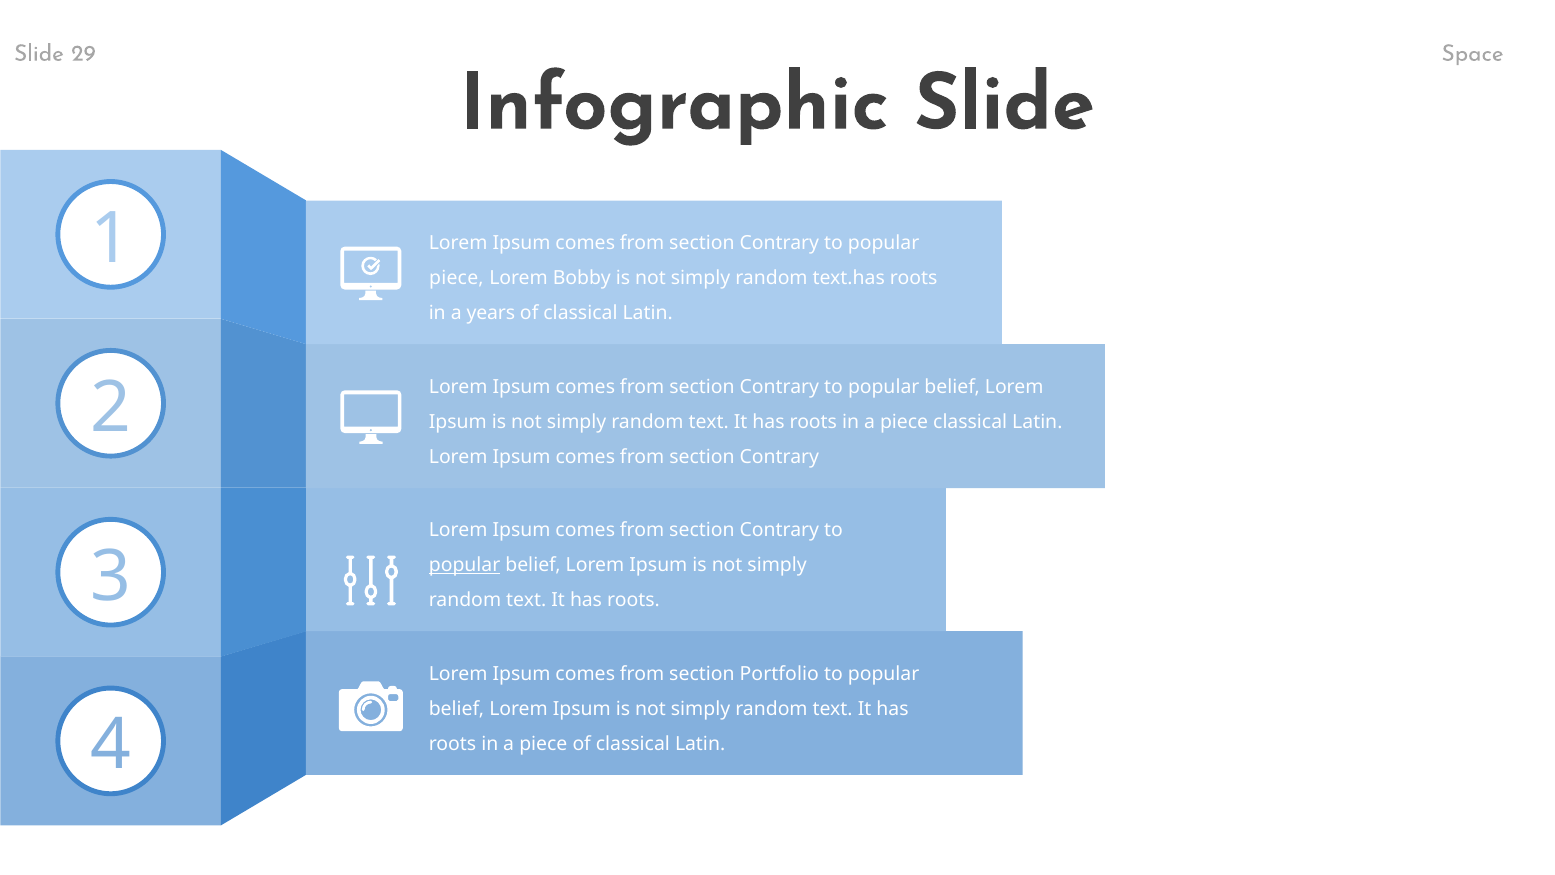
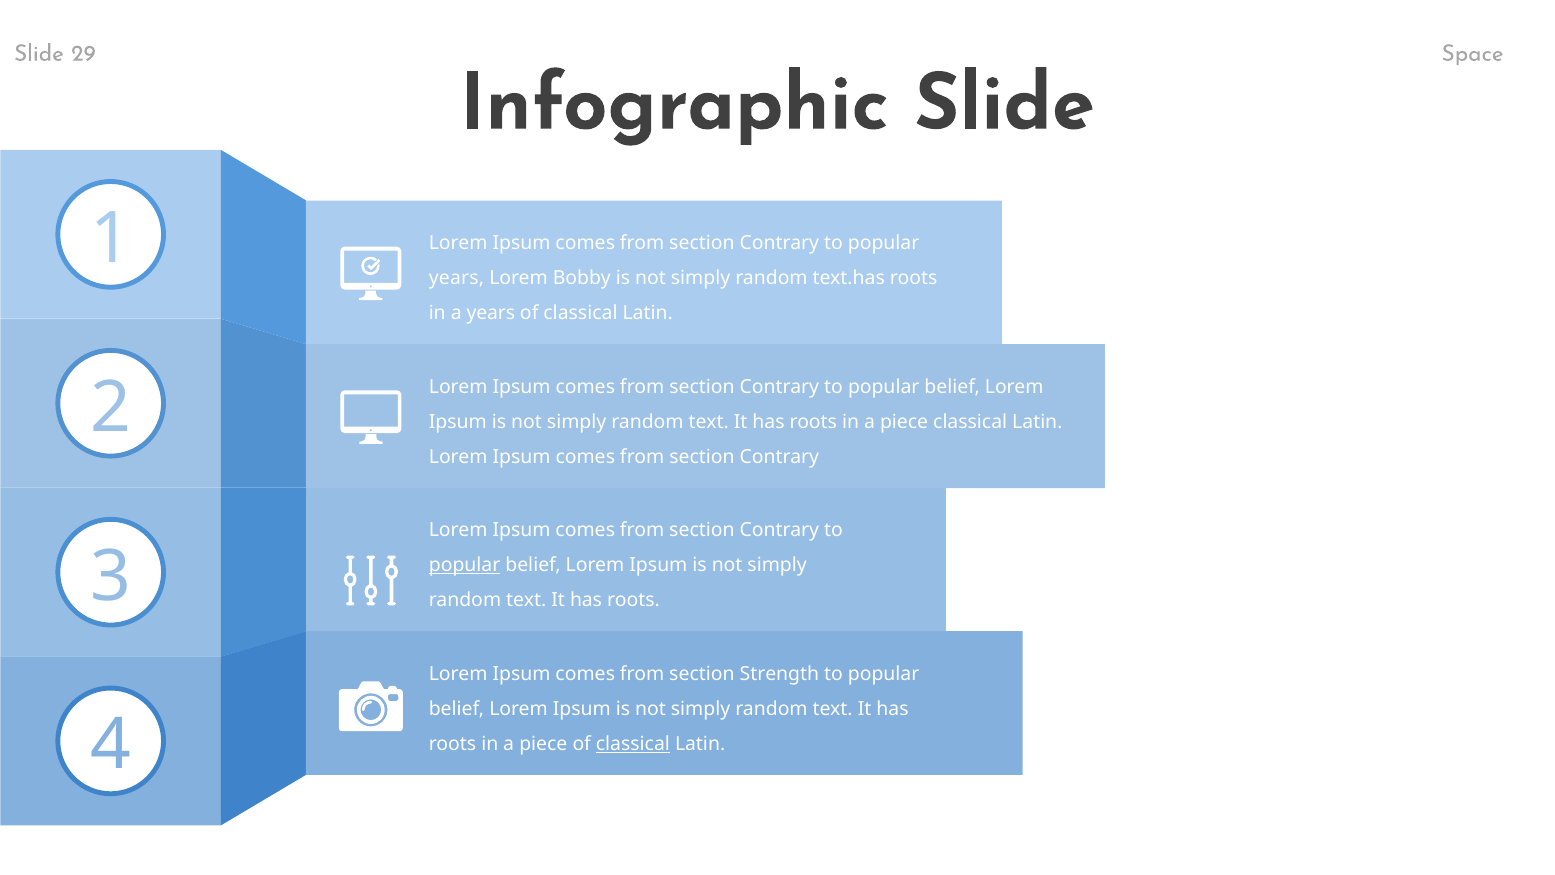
piece at (456, 278): piece -> years
Portfolio: Portfolio -> Strength
classical at (633, 744) underline: none -> present
